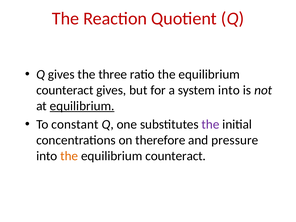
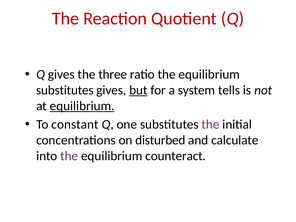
counteract at (65, 90): counteract -> substitutes
but underline: none -> present
system into: into -> tells
therefore: therefore -> disturbed
pressure: pressure -> calculate
the at (69, 156) colour: orange -> purple
